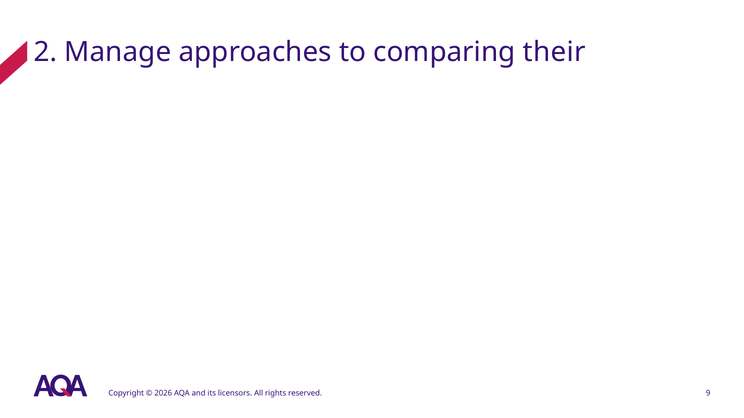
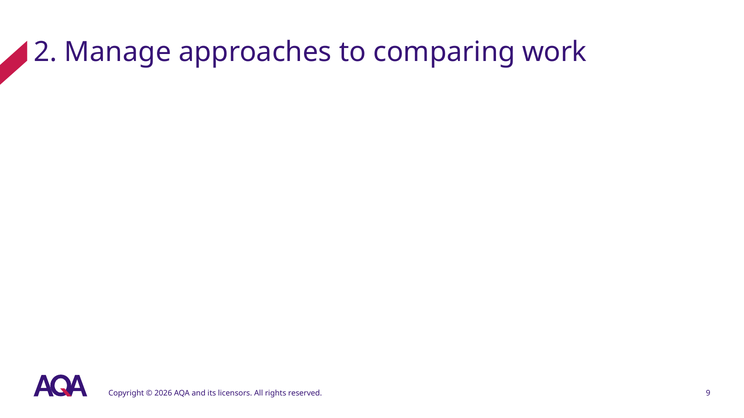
their: their -> work
